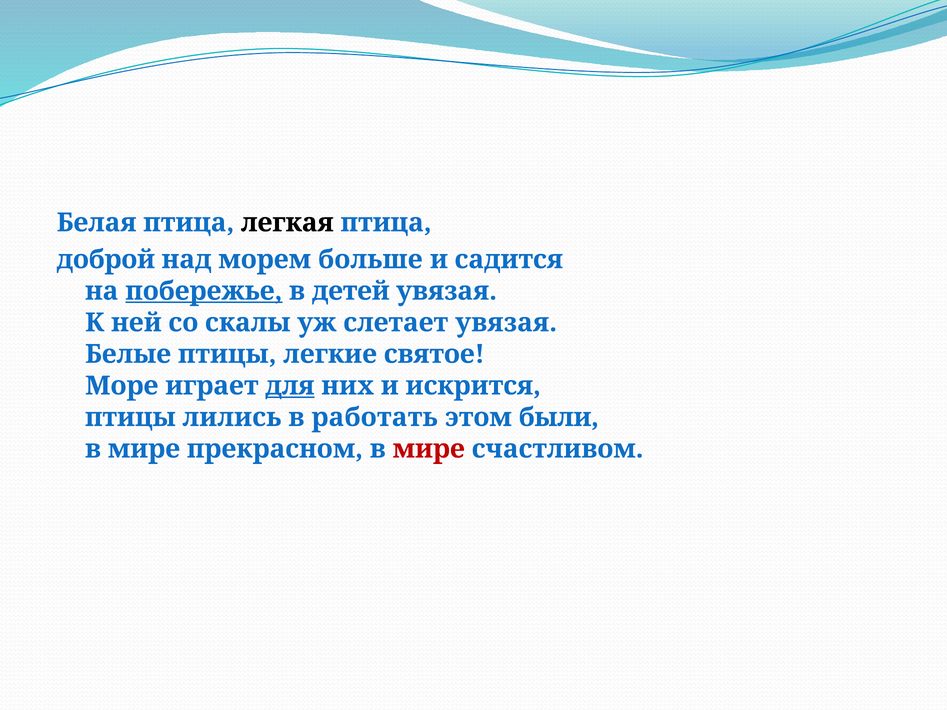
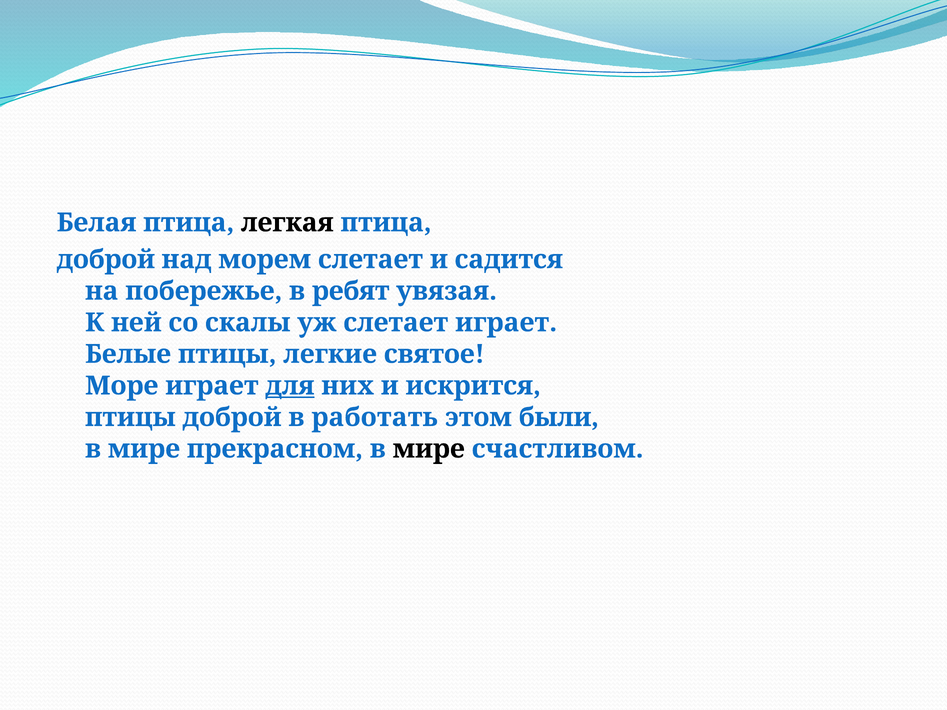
морем больше: больше -> слетает
побережье underline: present -> none
детей: детей -> ребят
слетает увязая: увязая -> играет
птицы лились: лились -> доброй
мире at (429, 449) colour: red -> black
